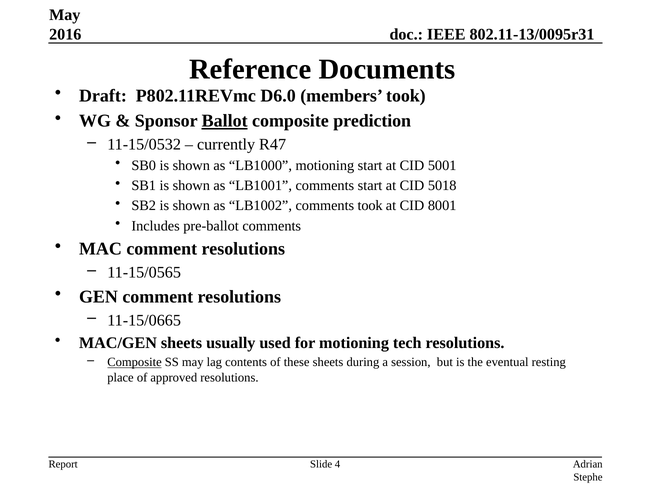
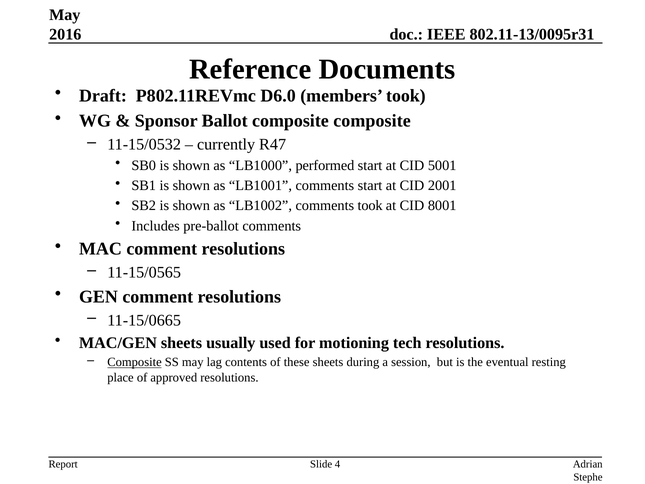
Ballot underline: present -> none
composite prediction: prediction -> composite
LB1000 motioning: motioning -> performed
5018: 5018 -> 2001
